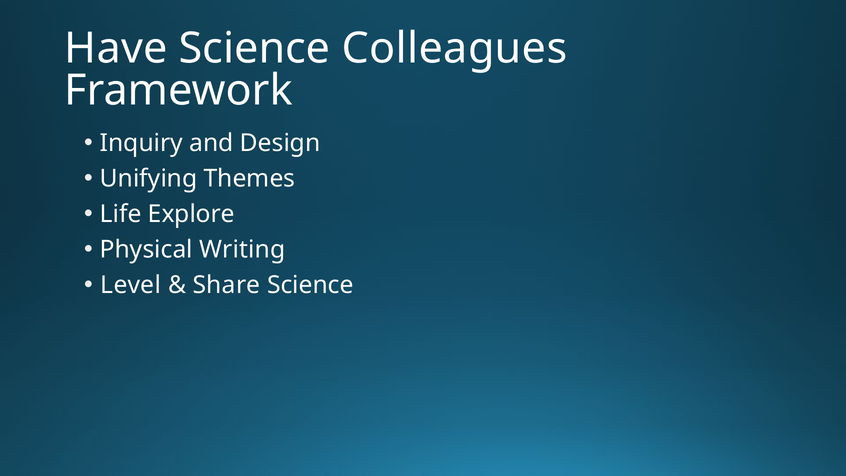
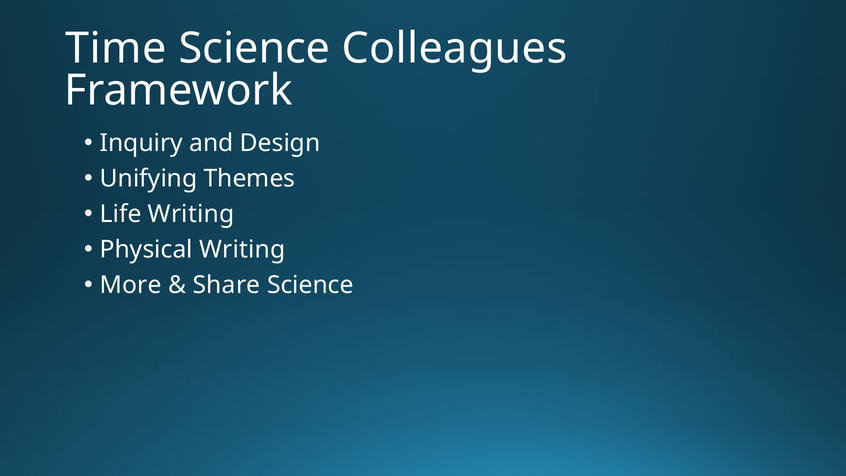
Have: Have -> Time
Life Explore: Explore -> Writing
Level: Level -> More
